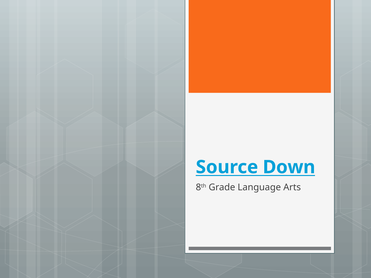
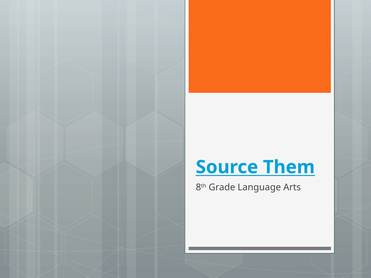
Down: Down -> Them
